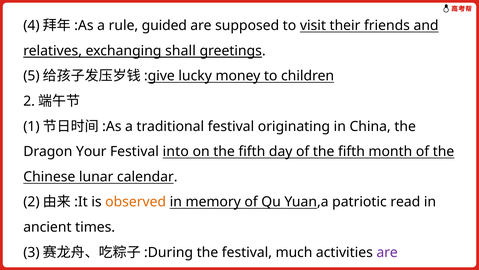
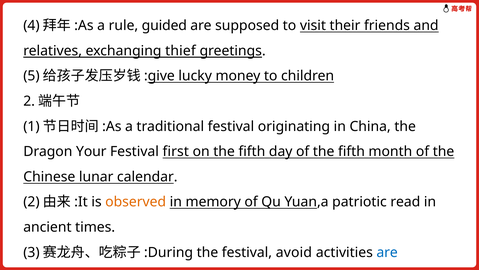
shall: shall -> thief
into: into -> first
much: much -> avoid
are at (387, 252) colour: purple -> blue
